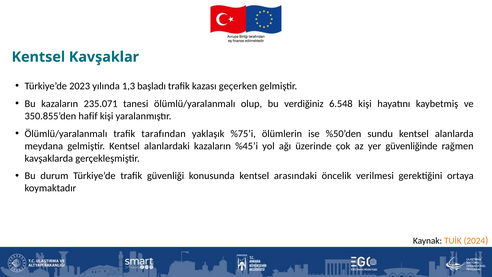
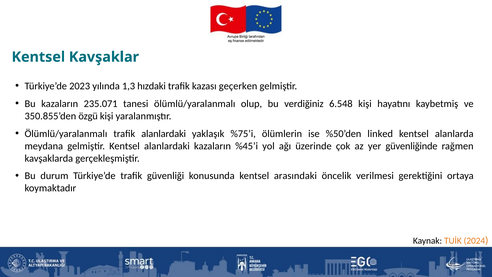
başladı: başladı -> hızdaki
hafif: hafif -> özgü
trafik tarafından: tarafından -> alanlardaki
sundu: sundu -> linked
